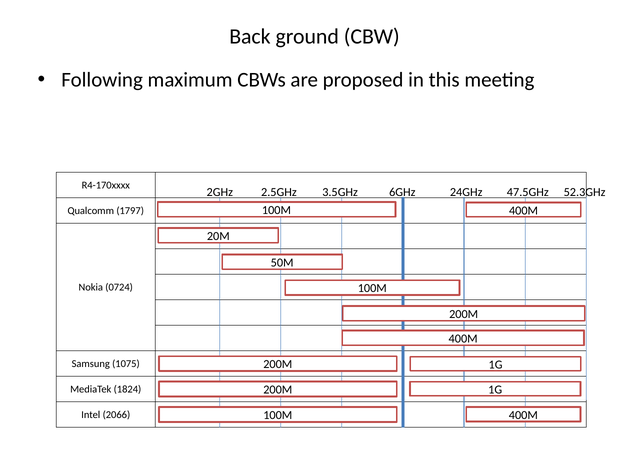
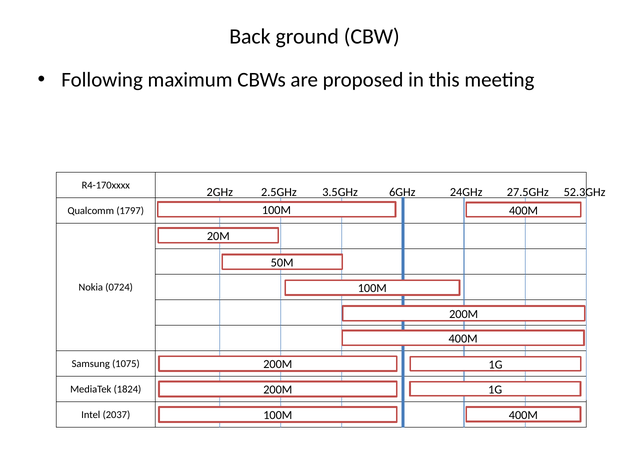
47.5GHz: 47.5GHz -> 27.5GHz
2066: 2066 -> 2037
